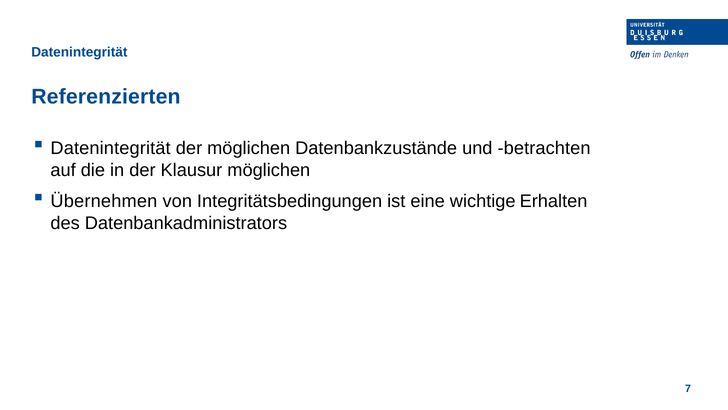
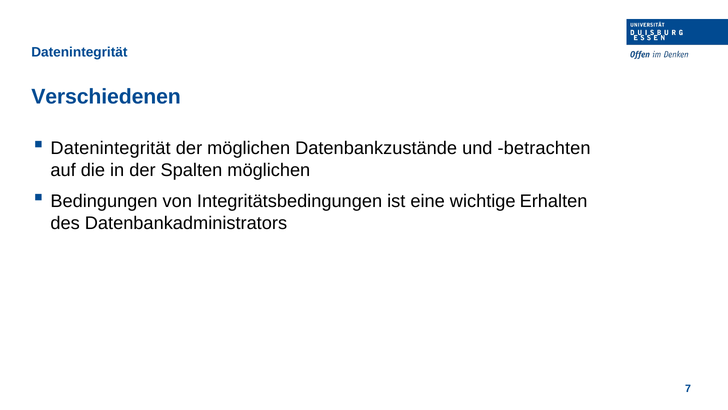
Referenzierten: Referenzierten -> Verschiedenen
Klausur: Klausur -> Spalten
Übernehmen: Übernehmen -> Bedingungen
